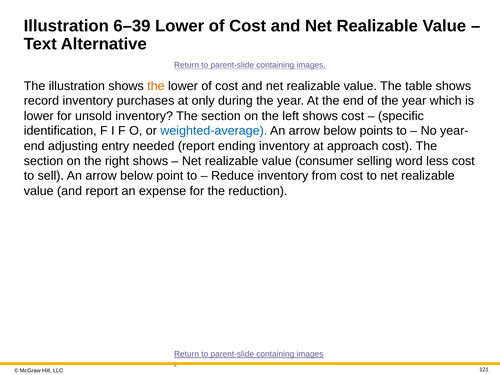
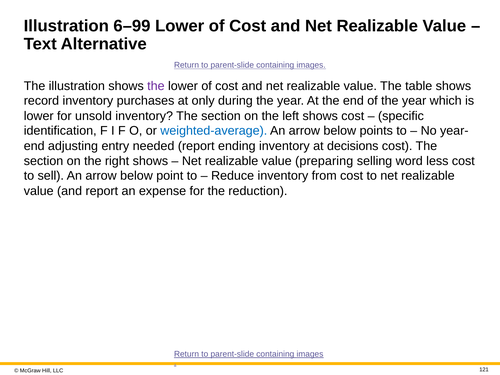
6–39: 6–39 -> 6–99
the at (156, 86) colour: orange -> purple
approach: approach -> decisions
consumer: consumer -> preparing
